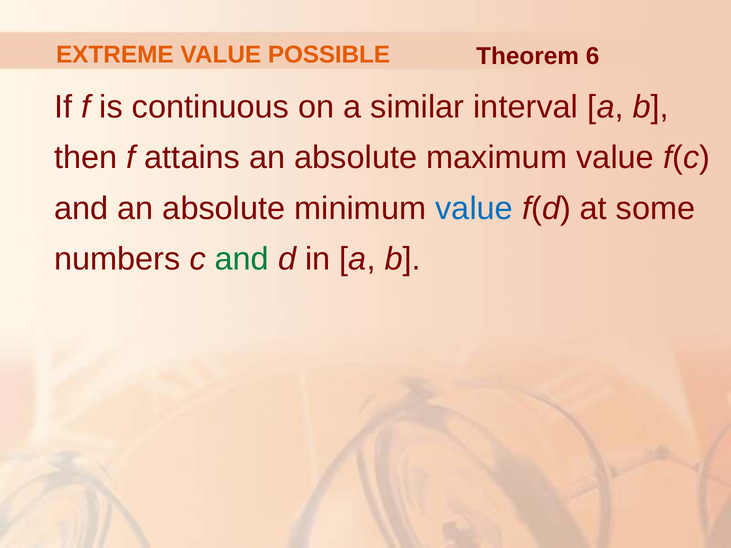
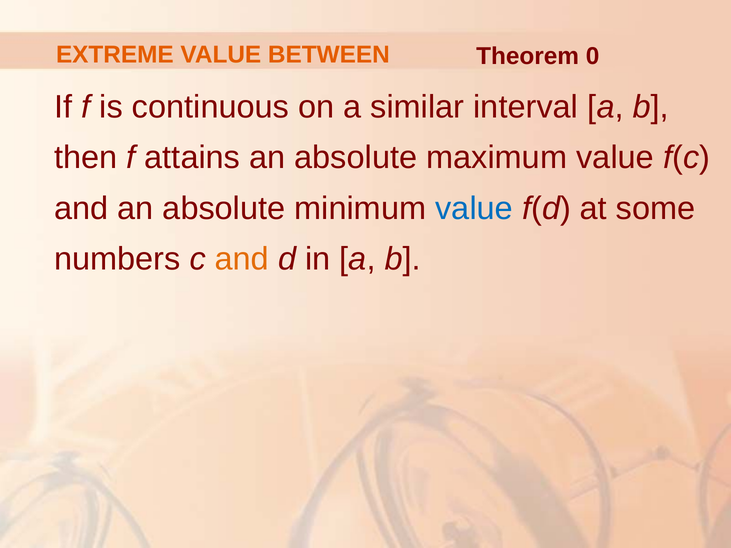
POSSIBLE: POSSIBLE -> BETWEEN
6: 6 -> 0
and at (242, 259) colour: green -> orange
